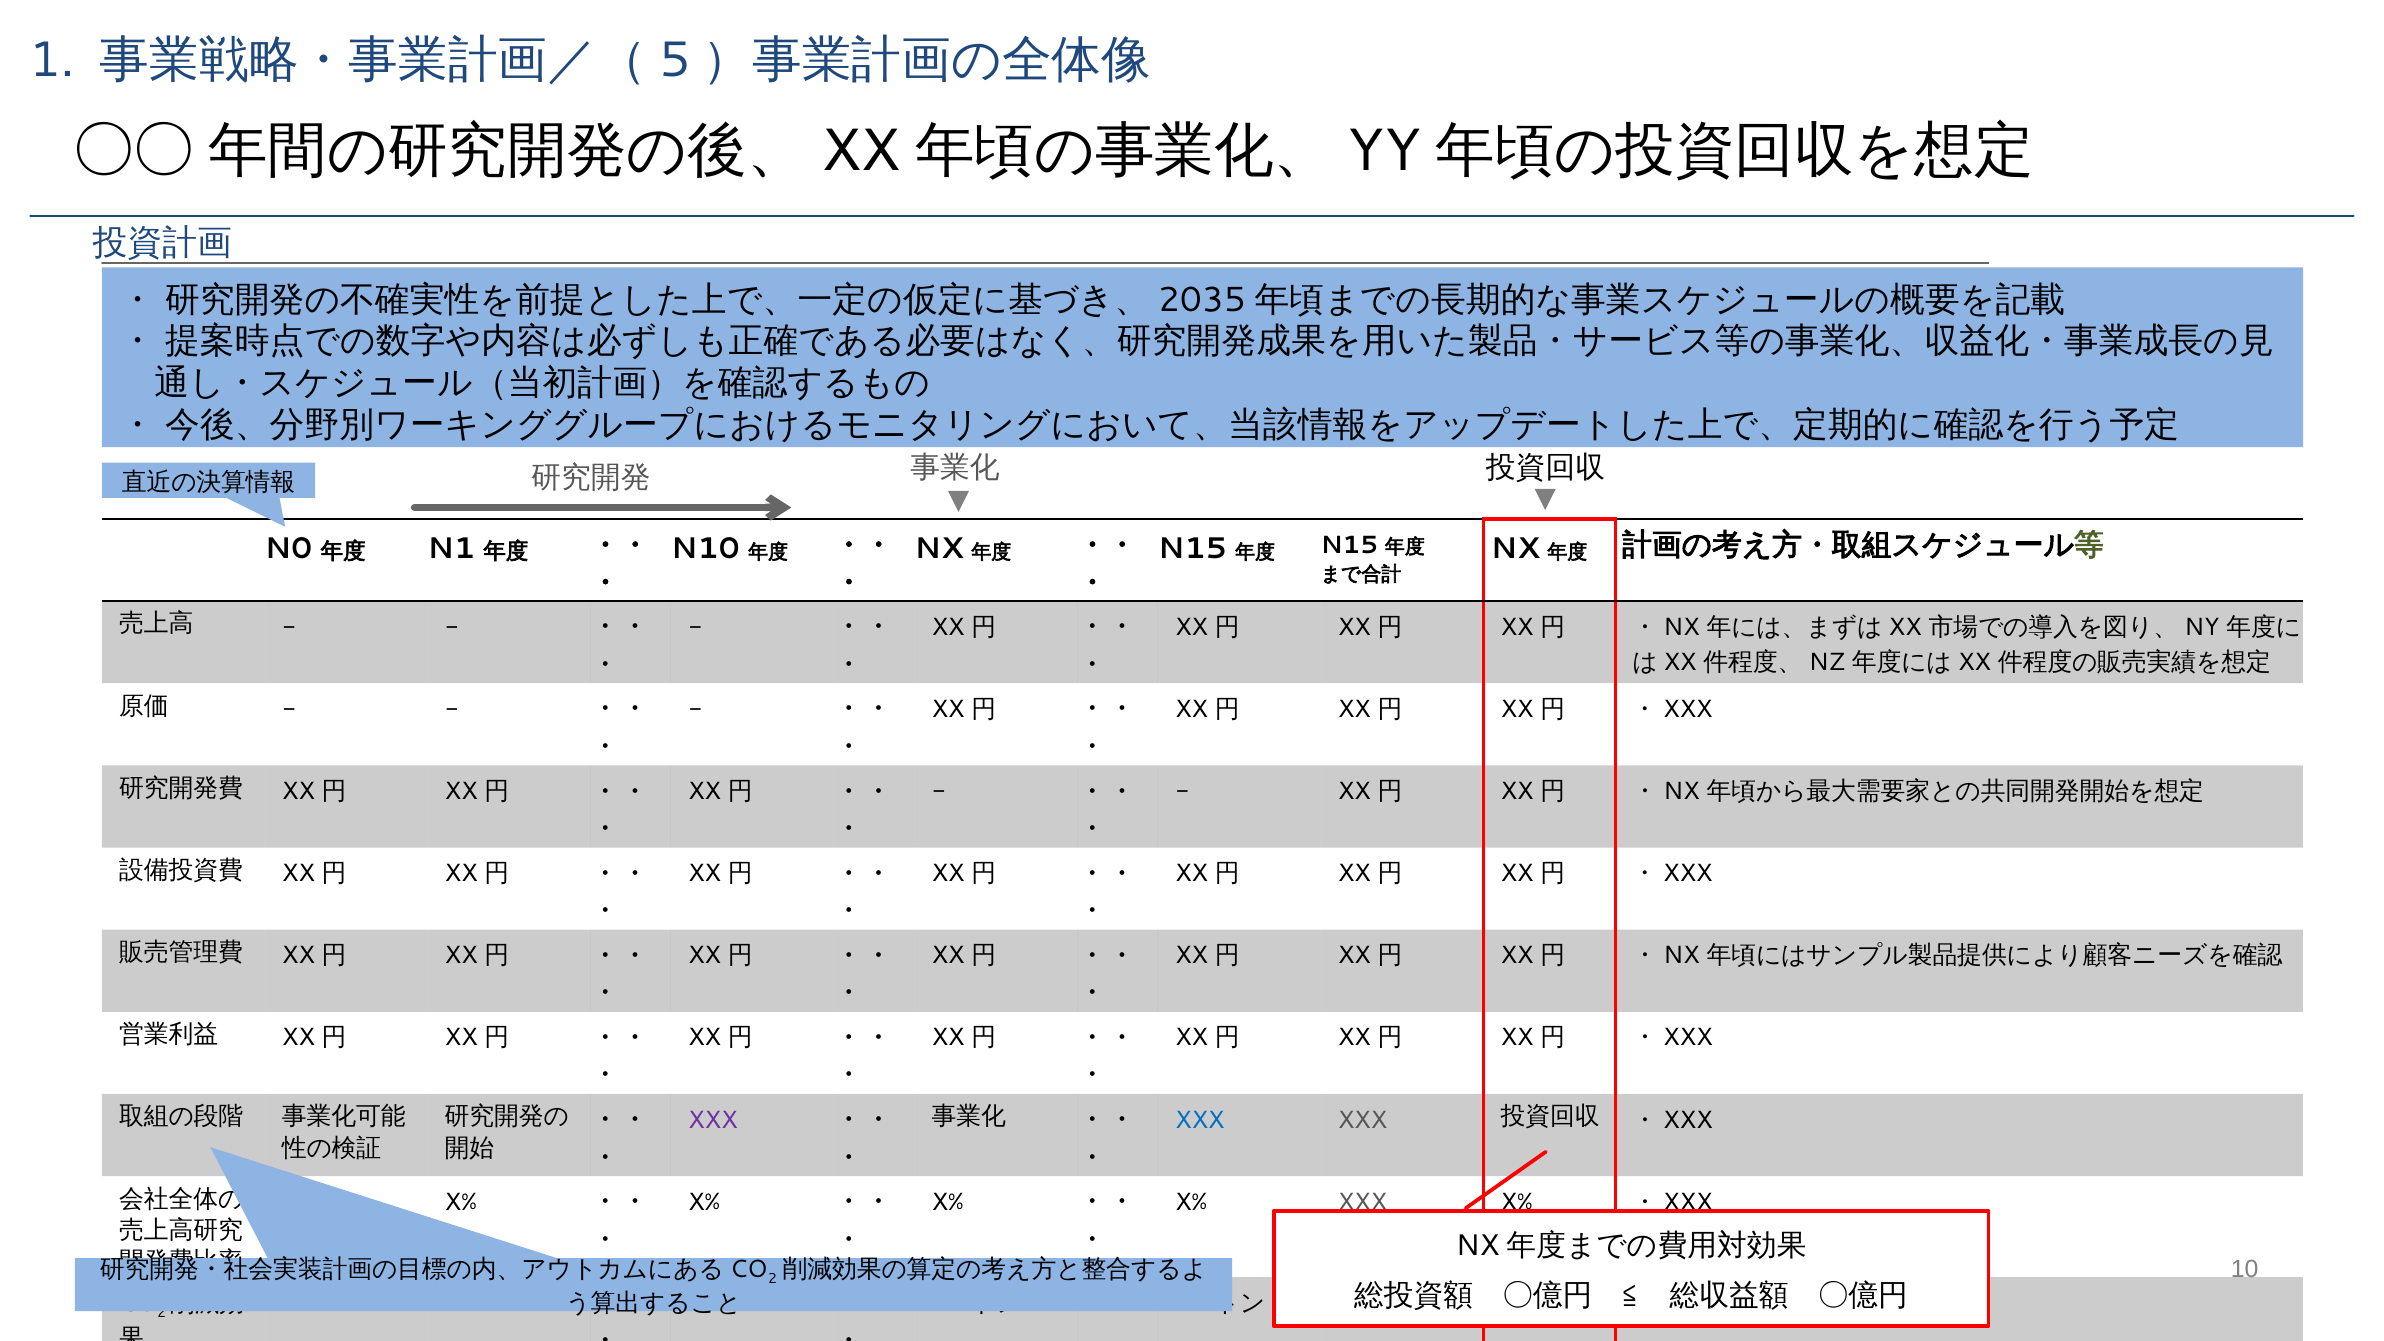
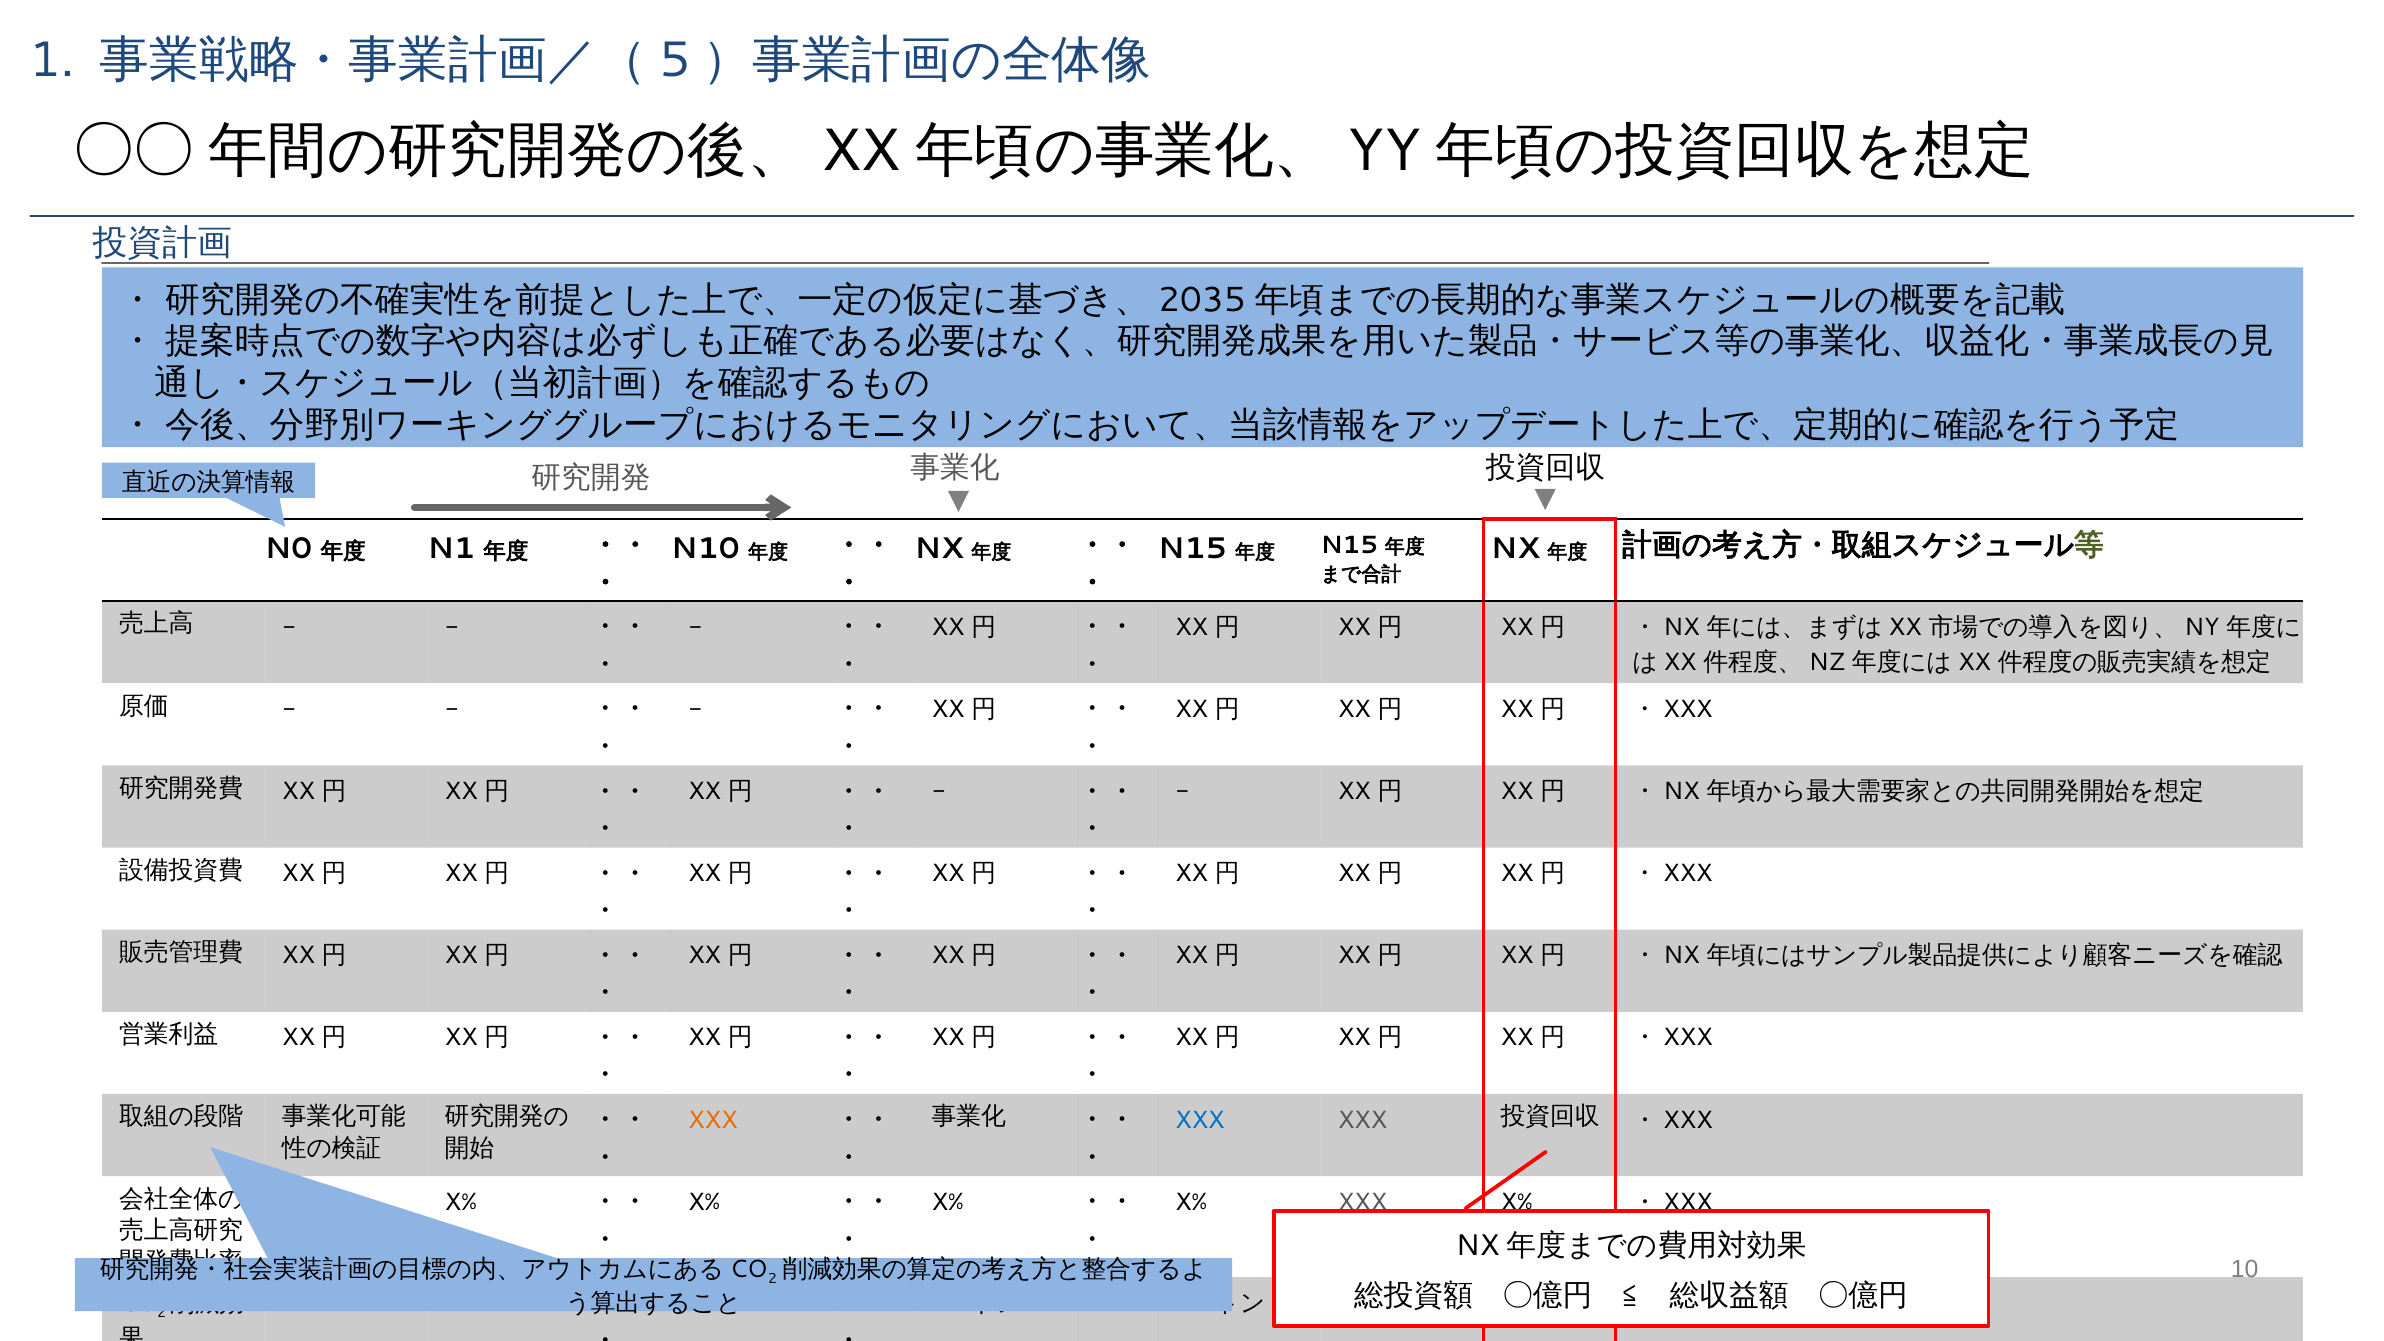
XXX at (713, 1120) colour: purple -> orange
